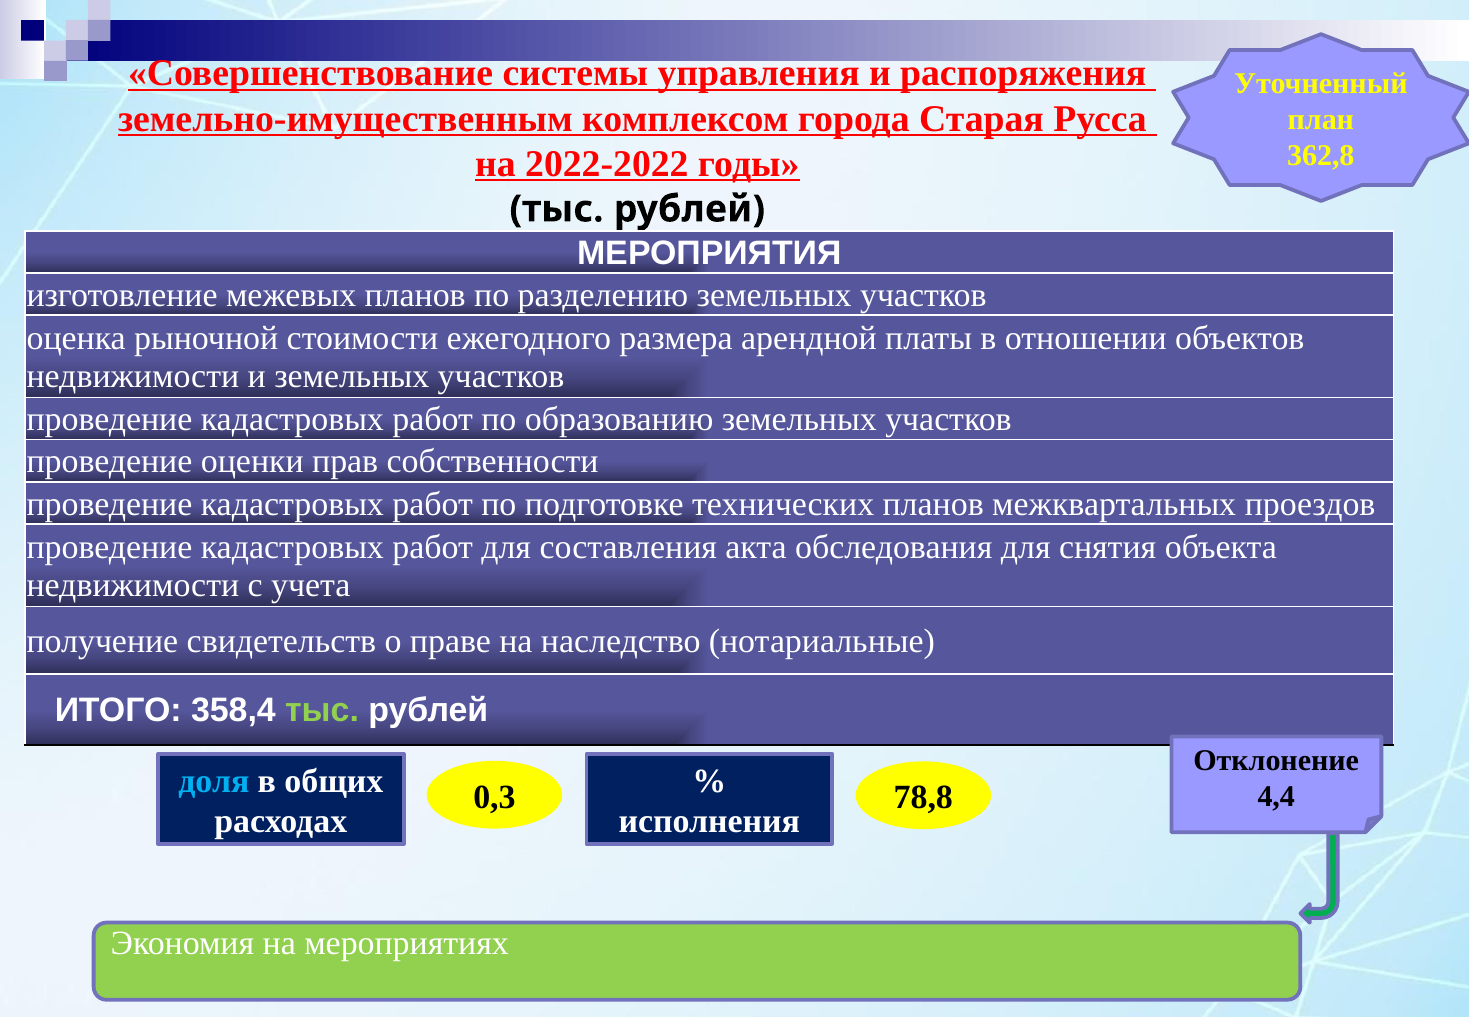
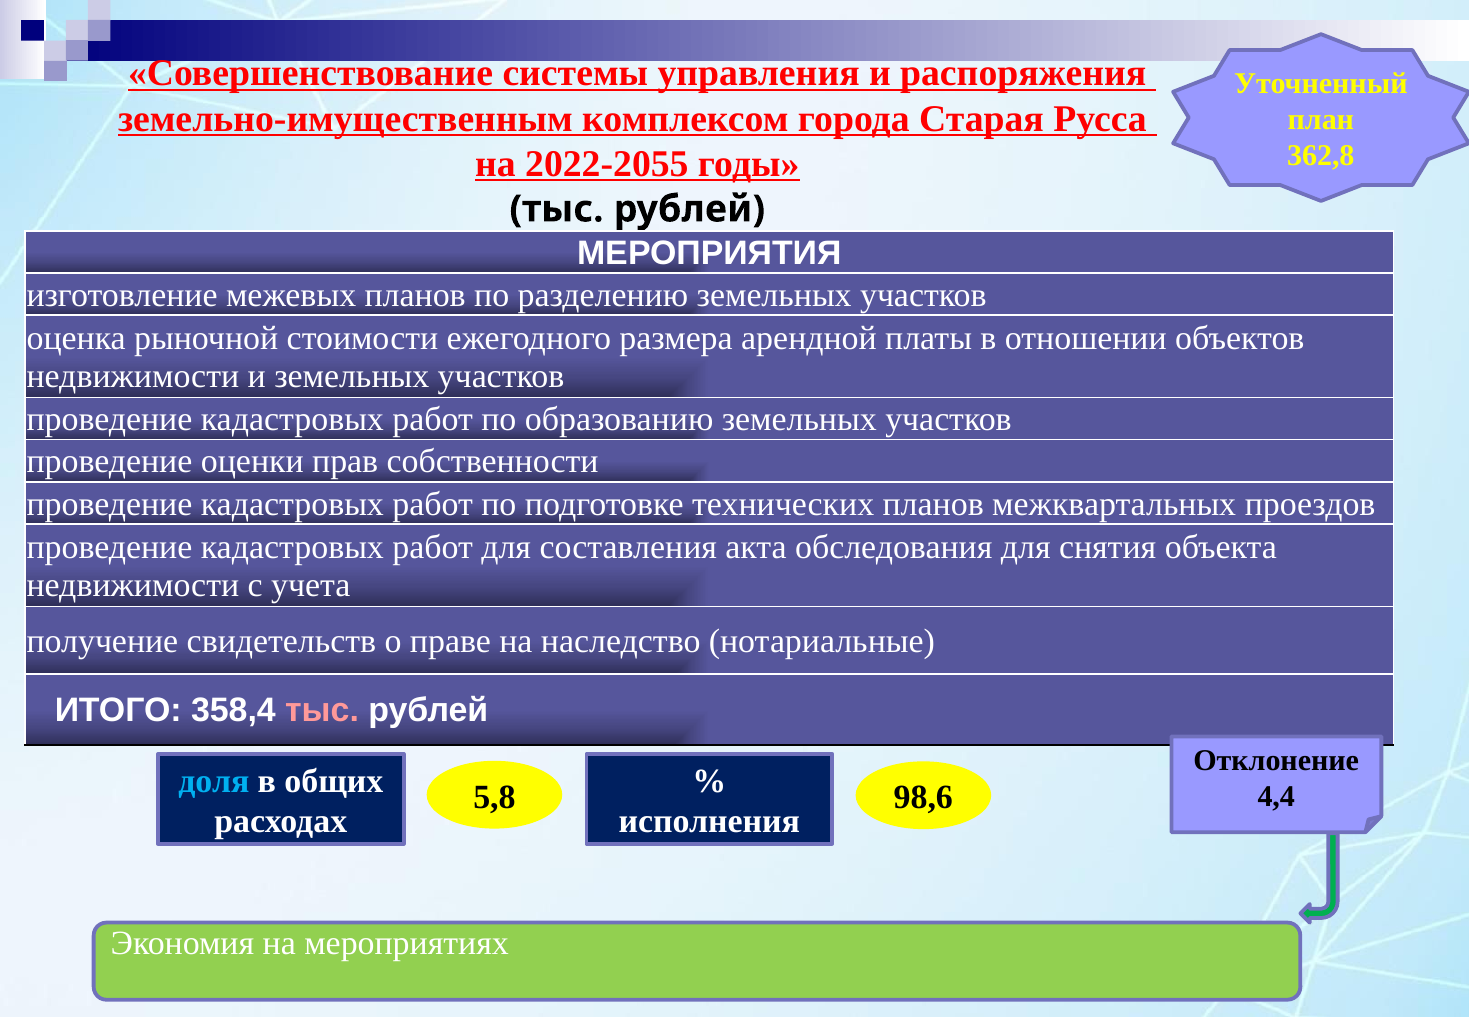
2022-2022: 2022-2022 -> 2022-2055
тыс at (322, 711) colour: light green -> pink
0,3: 0,3 -> 5,8
78,8: 78,8 -> 98,6
